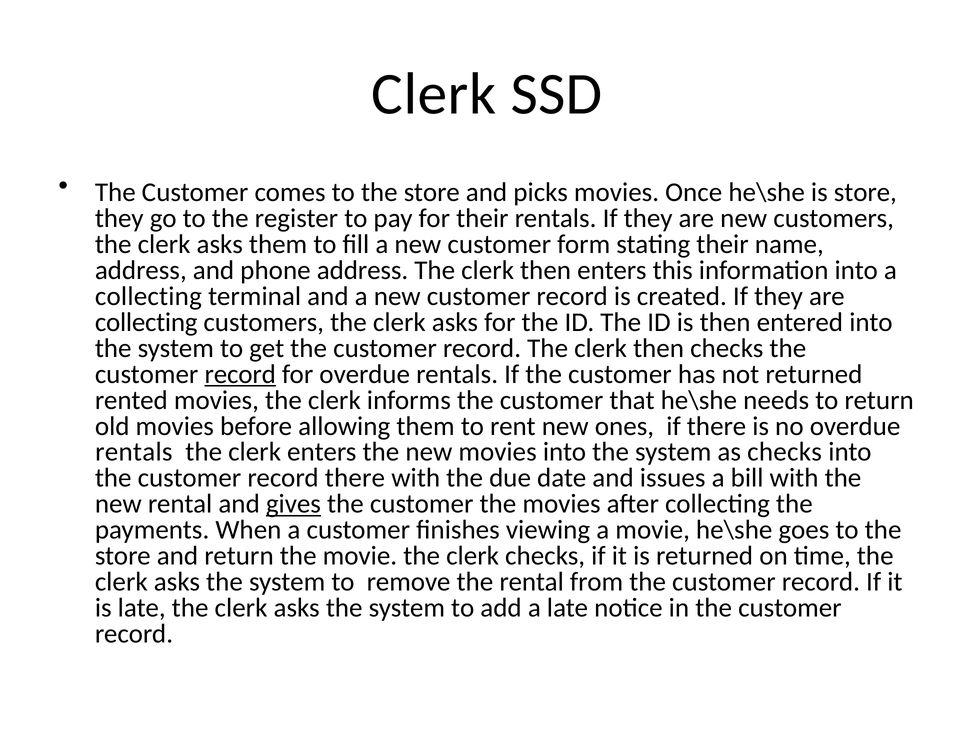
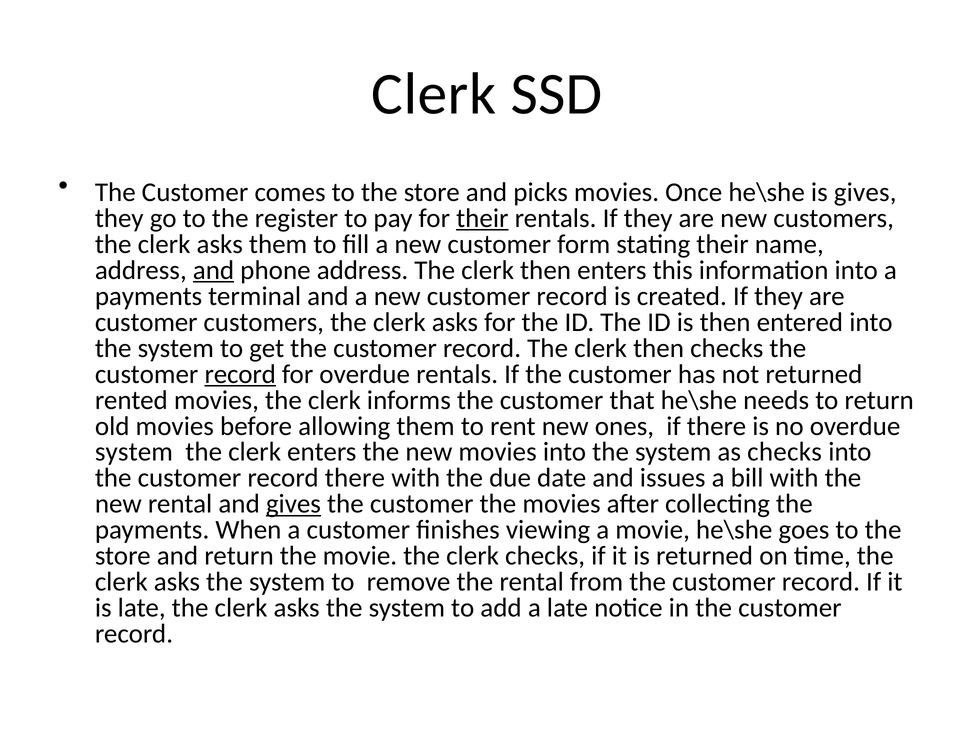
is store: store -> gives
their at (482, 218) underline: none -> present
and at (213, 270) underline: none -> present
collecting at (148, 296): collecting -> payments
collecting at (146, 322): collecting -> customer
rentals at (134, 452): rentals -> system
